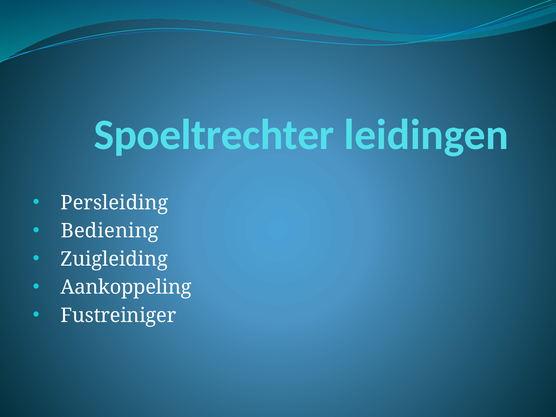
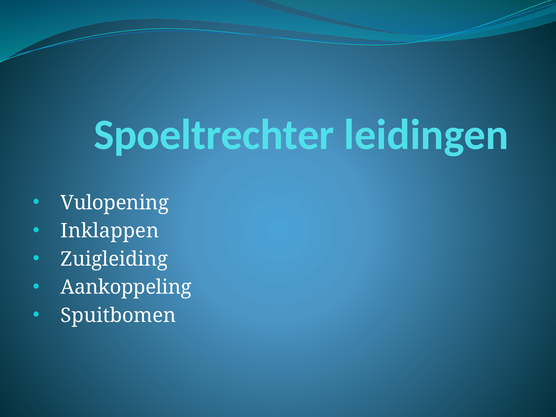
Persleiding: Persleiding -> Vulopening
Bediening: Bediening -> Inklappen
Fustreiniger: Fustreiniger -> Spuitbomen
